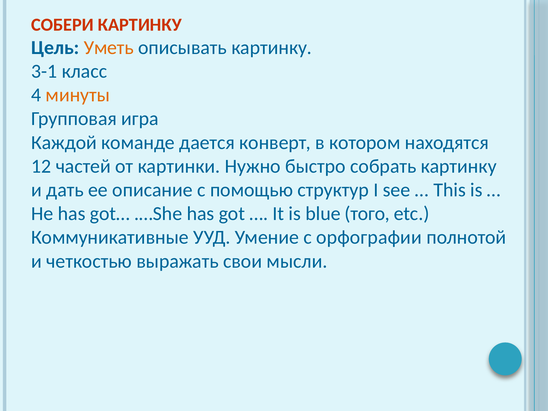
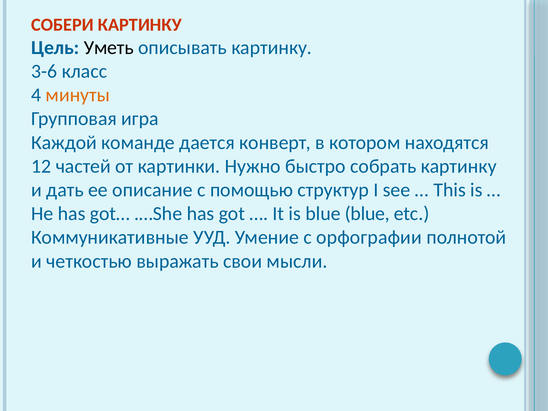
Уметь colour: orange -> black
3-1: 3-1 -> 3-6
blue того: того -> blue
